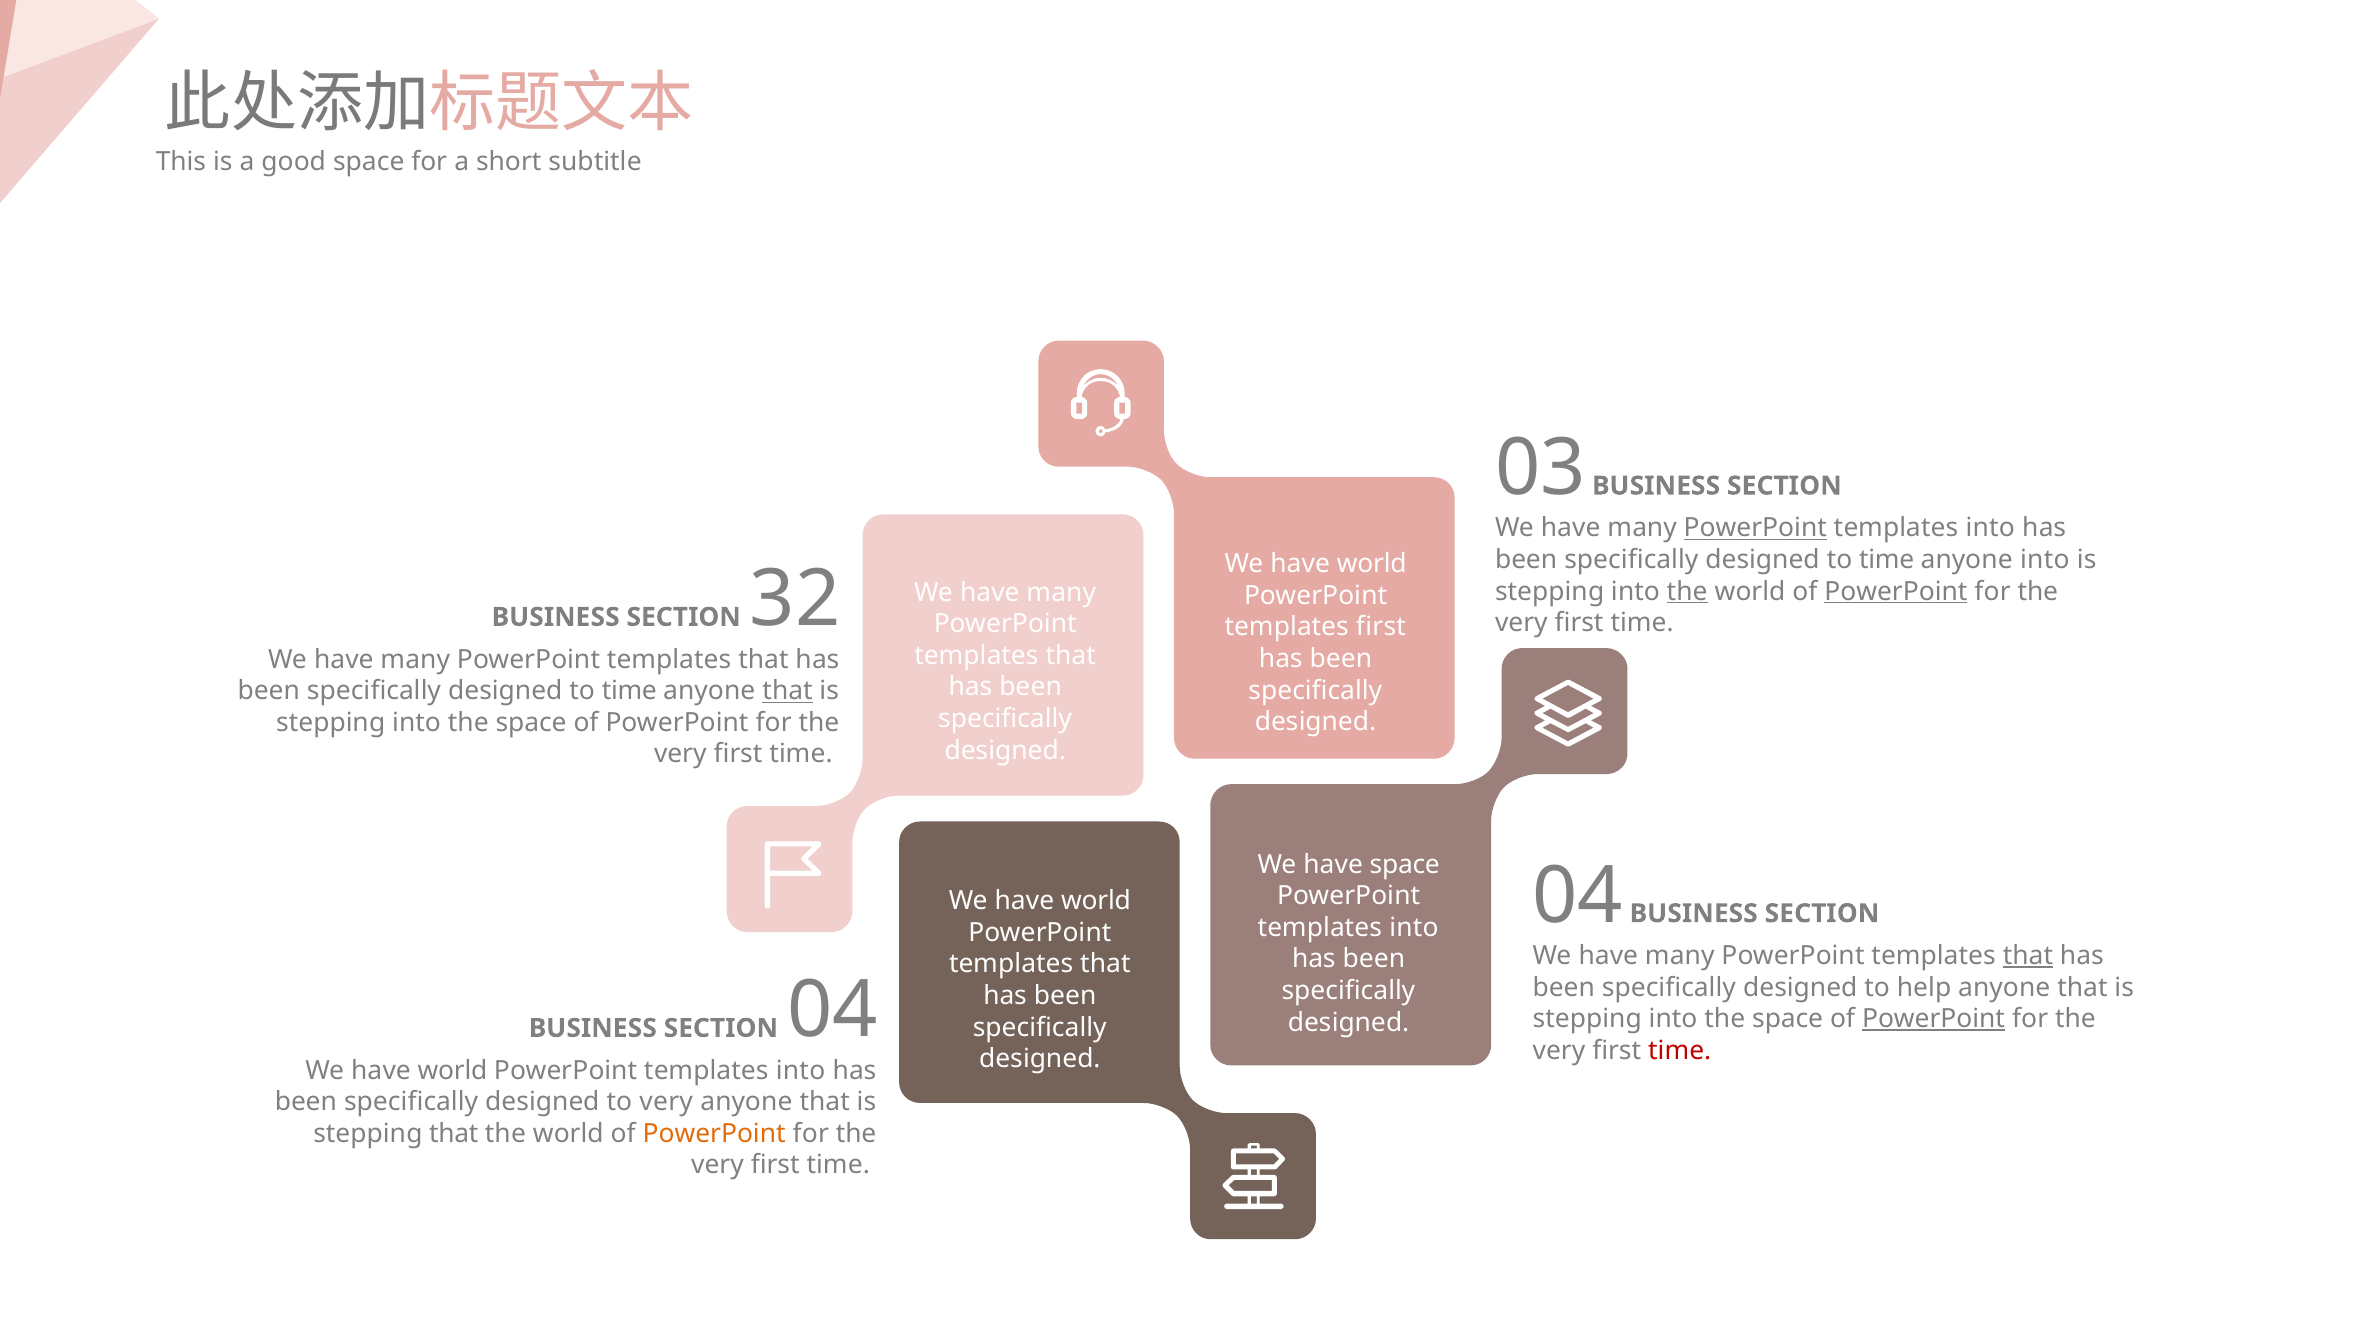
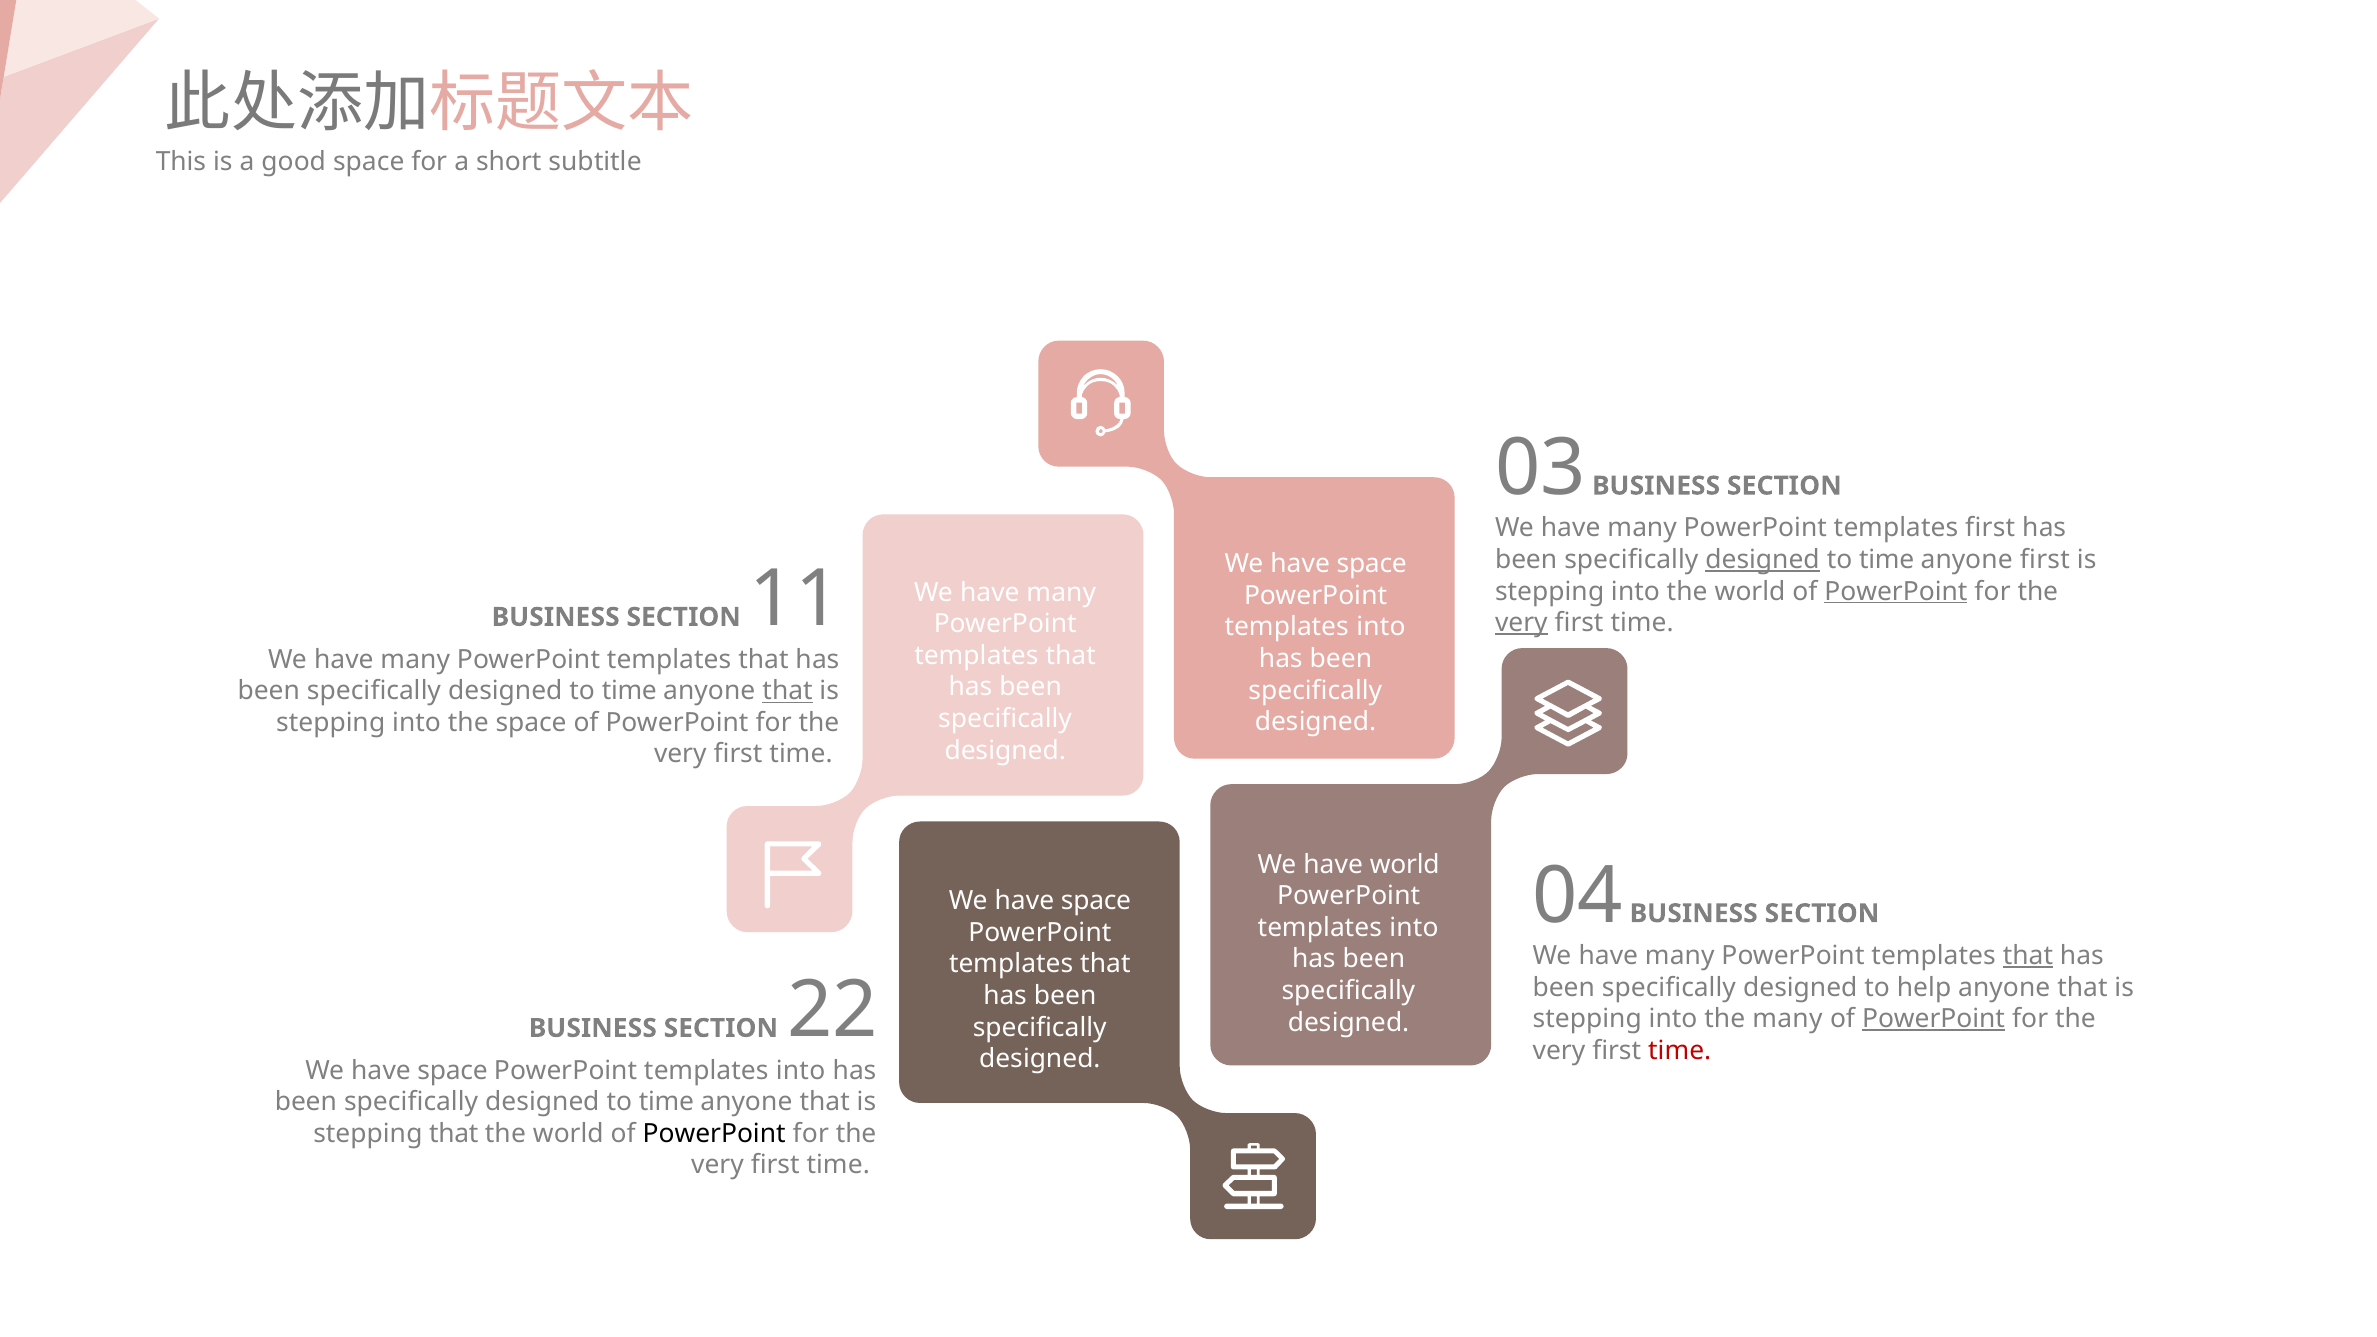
PowerPoint at (1755, 528) underline: present -> none
into at (1990, 528): into -> first
designed at (1763, 560) underline: none -> present
anyone into: into -> first
world at (1372, 564): world -> space
the at (1687, 591) underline: present -> none
32: 32 -> 11
very at (1521, 623) underline: none -> present
first at (1381, 627): first -> into
have space: space -> world
world at (1096, 901): world -> space
space at (1788, 1019): space -> many
SECTION 04: 04 -> 22
world at (453, 1070): world -> space
very at (666, 1102): very -> time
PowerPoint at (714, 1134) colour: orange -> black
